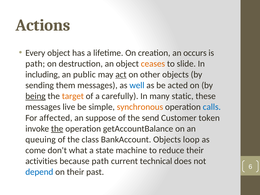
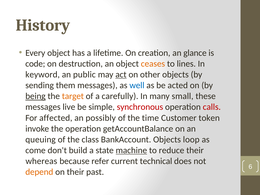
Actions: Actions -> History
occurs: occurs -> glance
path at (35, 64): path -> code
slide: slide -> lines
including: including -> keyword
static: static -> small
synchronous colour: orange -> red
calls colour: blue -> red
suppose: suppose -> possibly
send: send -> time
the at (57, 129) underline: present -> none
what: what -> build
machine underline: none -> present
activities: activities -> whereas
because path: path -> refer
depend colour: blue -> orange
